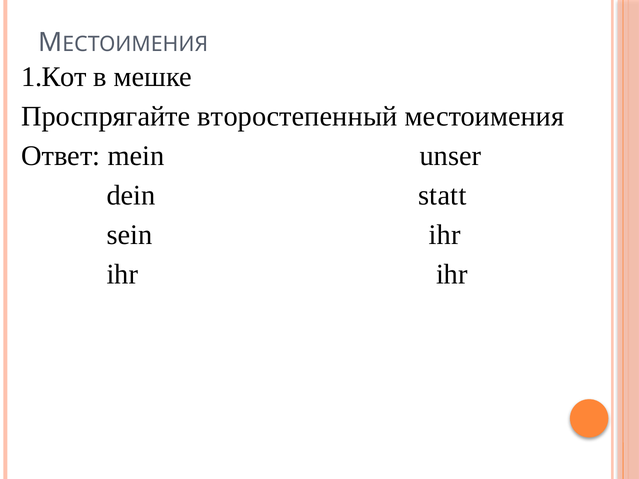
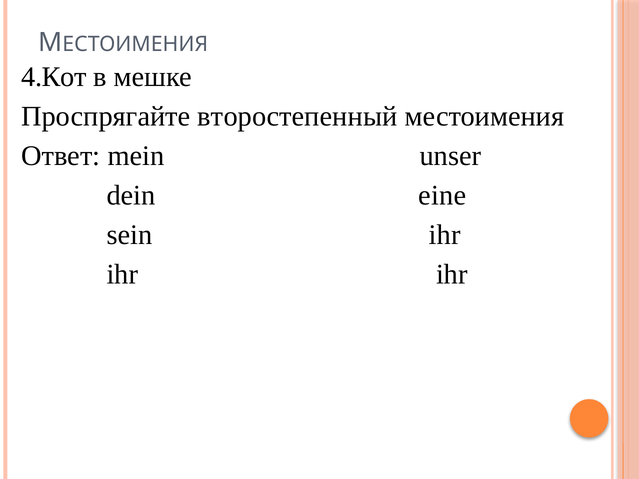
1.Кот: 1.Кот -> 4.Кот
statt: statt -> eine
